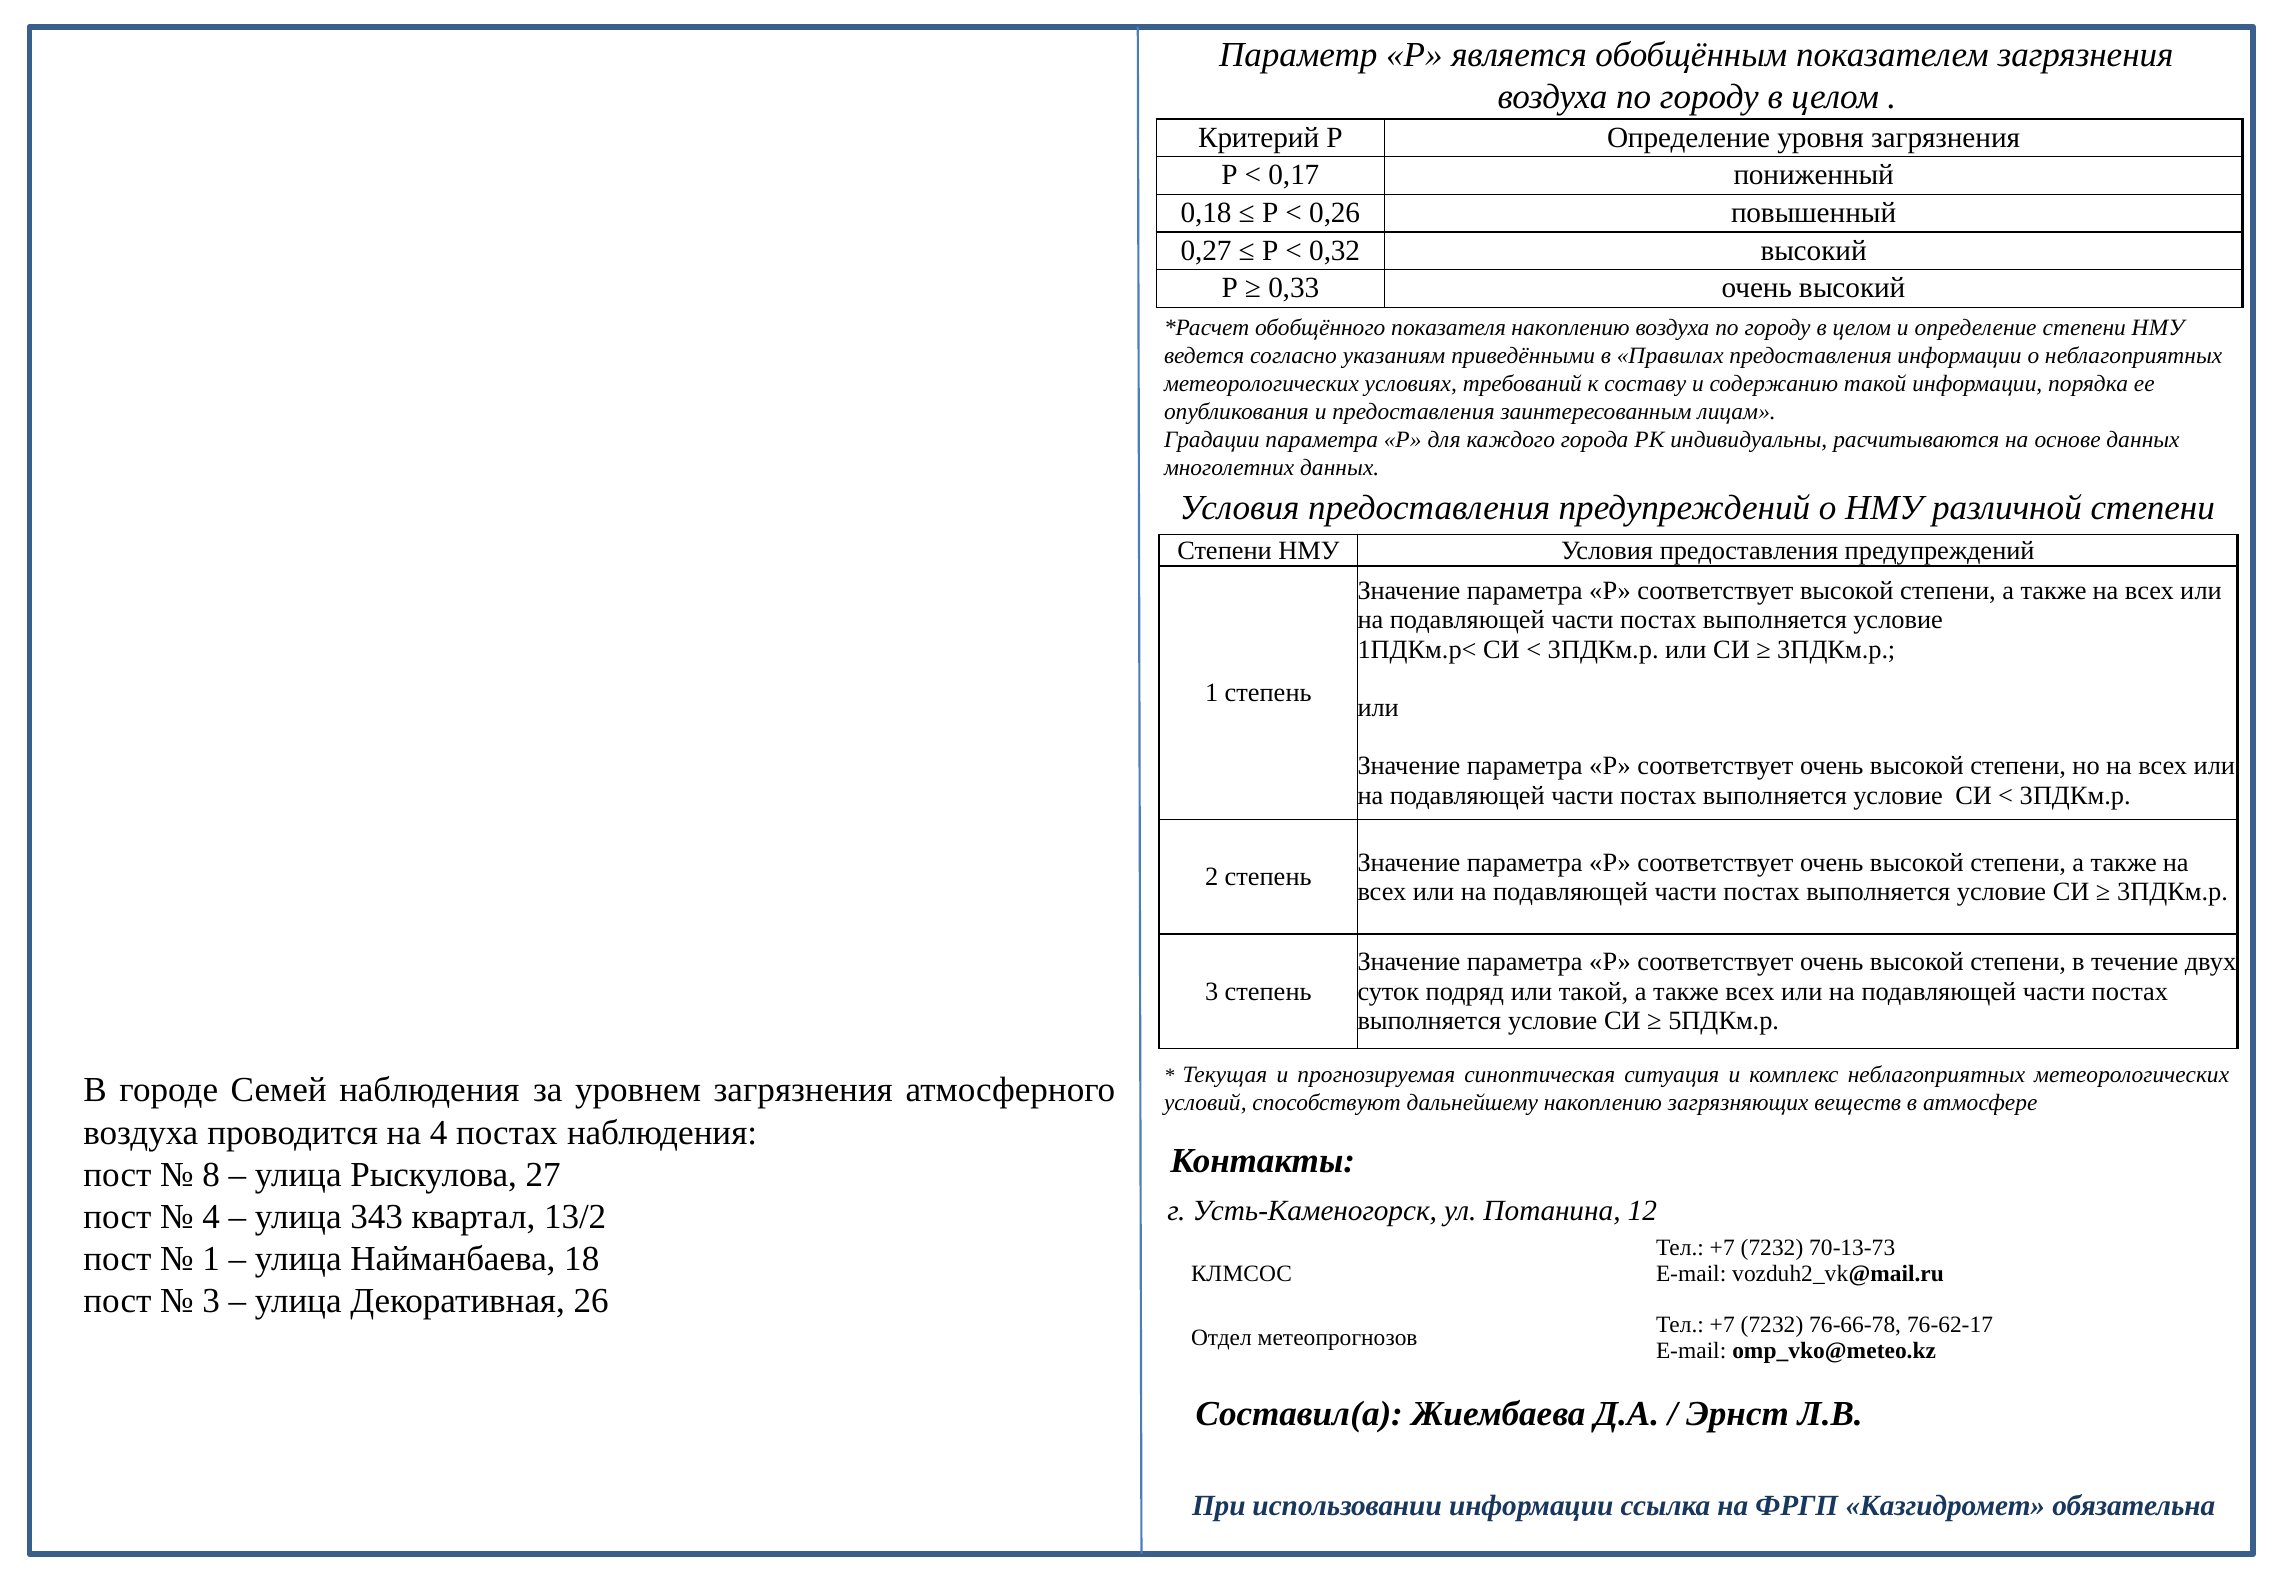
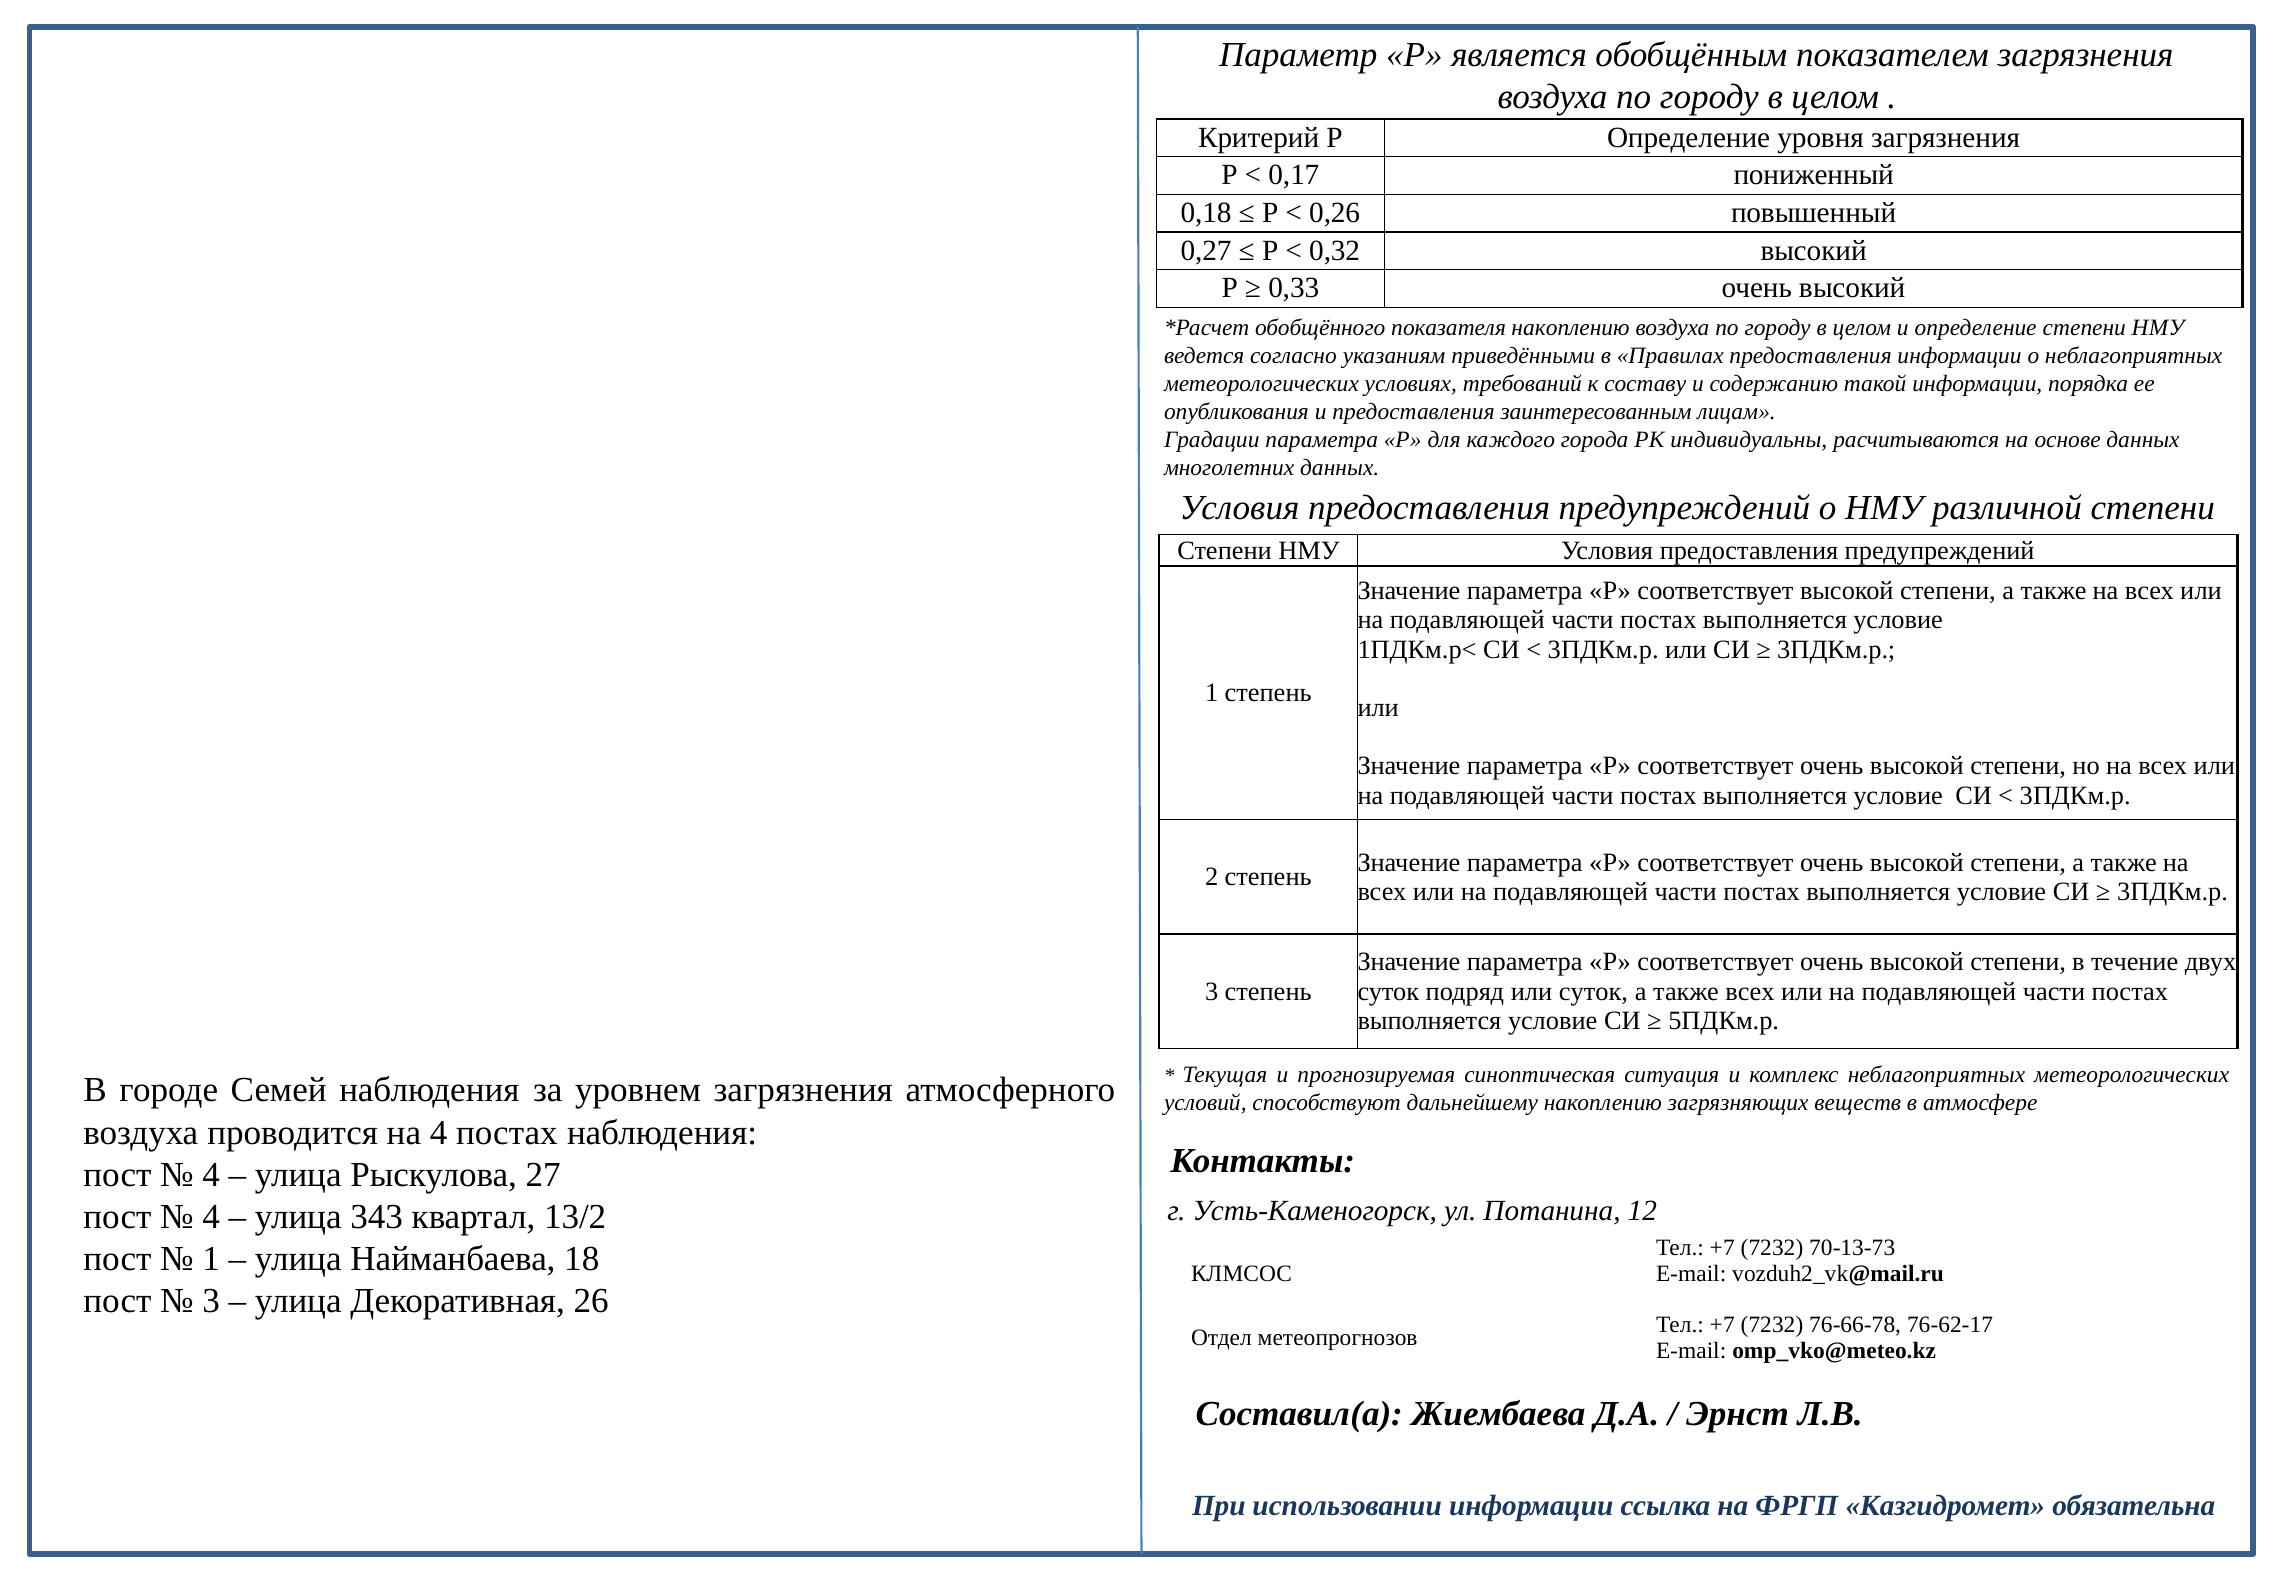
или такой: такой -> суток
8 at (211, 1174): 8 -> 4
